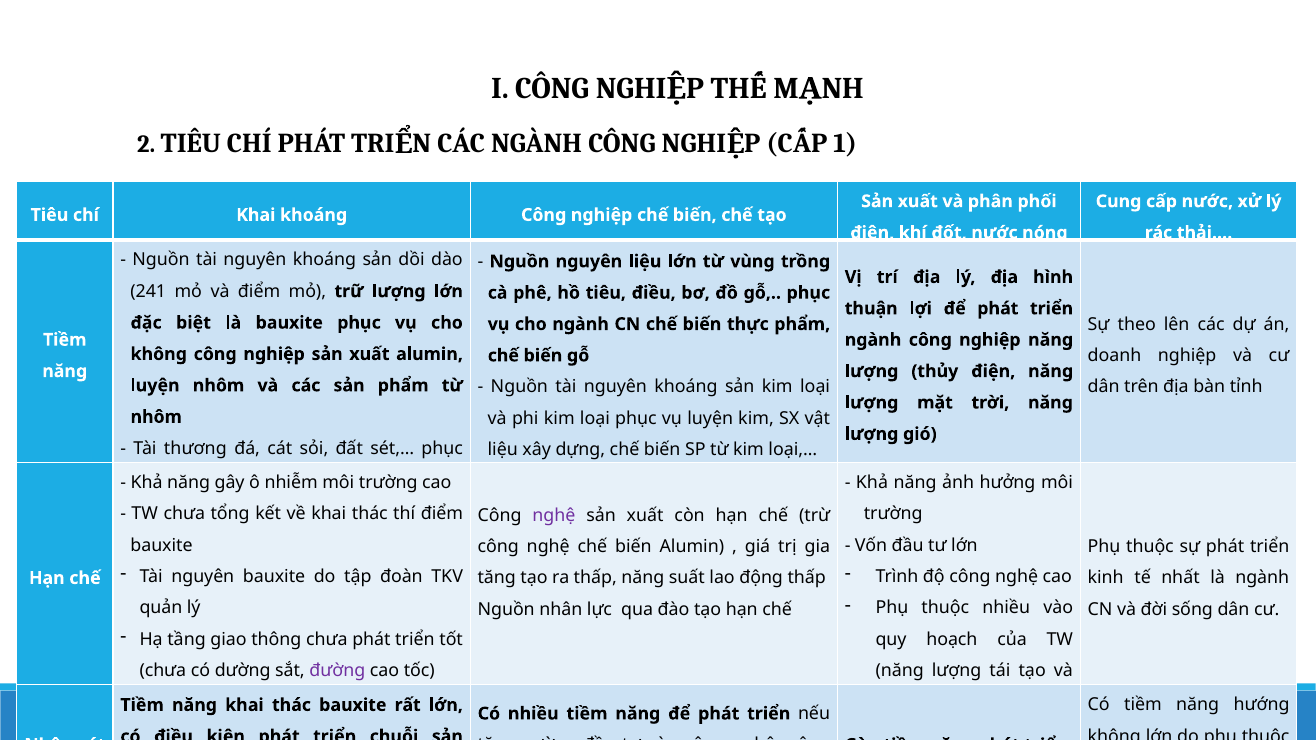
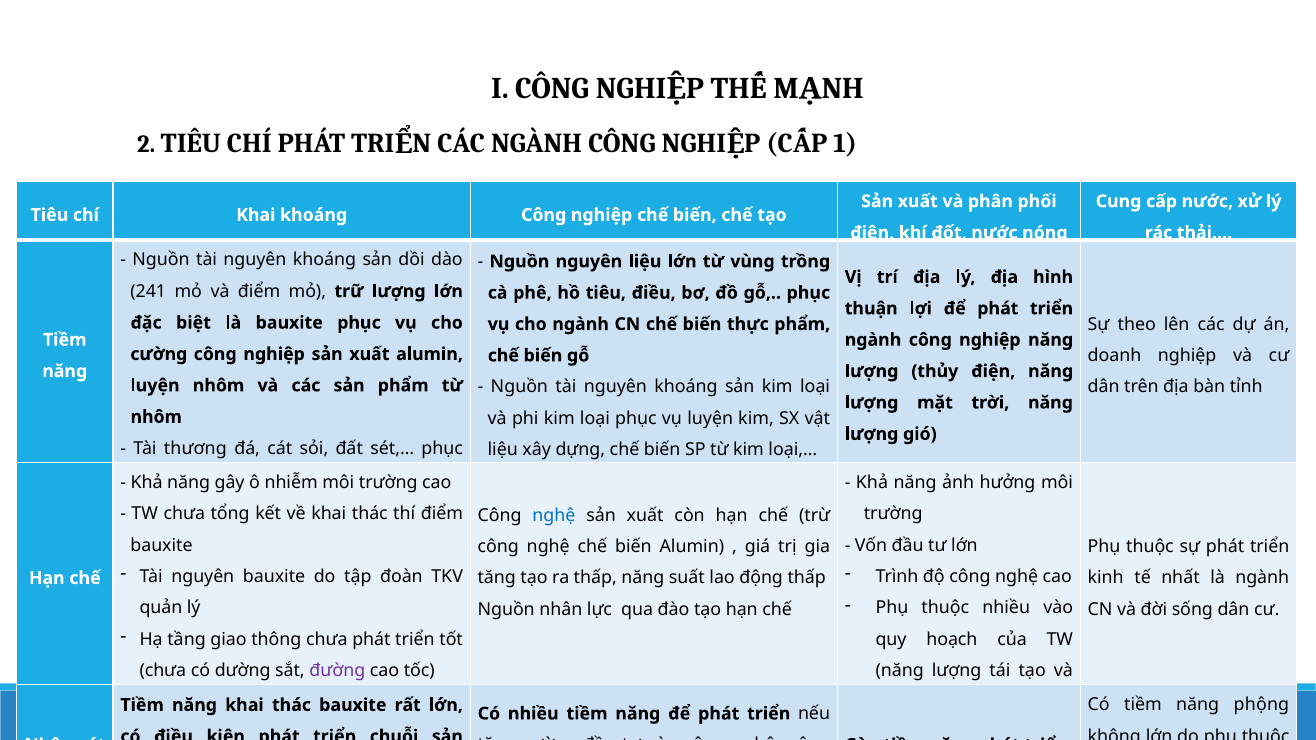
không at (159, 354): không -> cường
nghệ at (554, 515) colour: purple -> blue
hướng: hướng -> phộng
